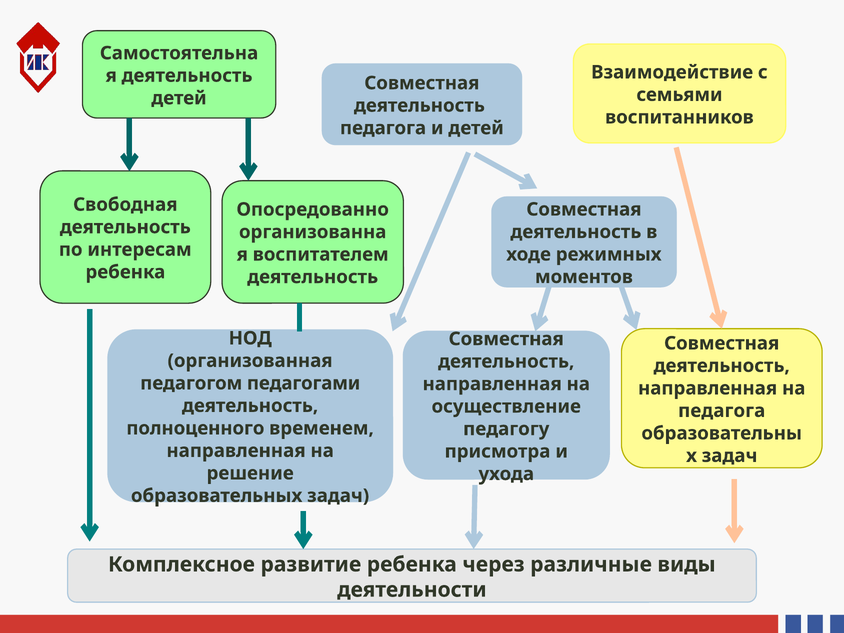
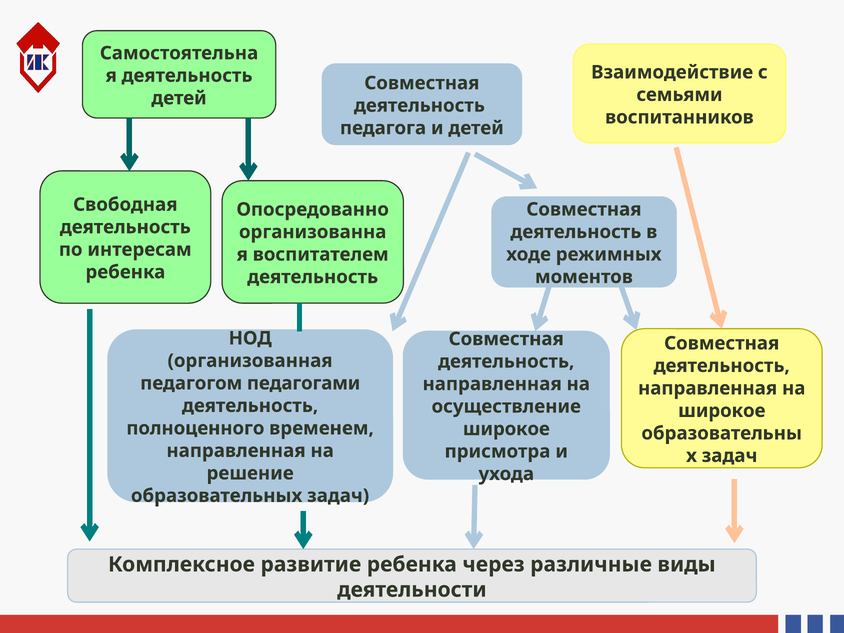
педагога at (722, 411): педагога -> широкое
педагогу at (506, 429): педагогу -> широкое
